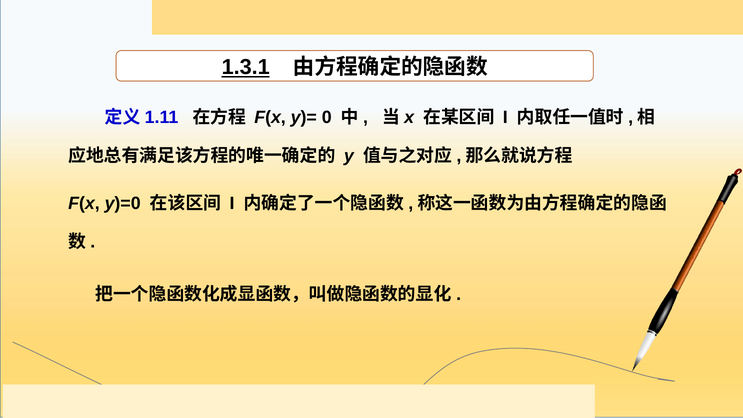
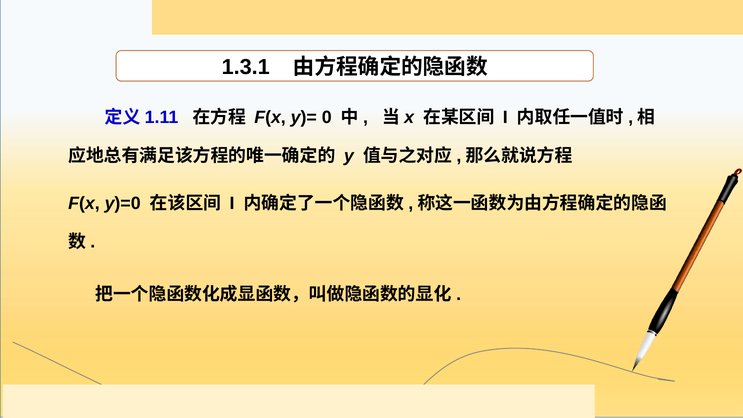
1.3.1 underline: present -> none
